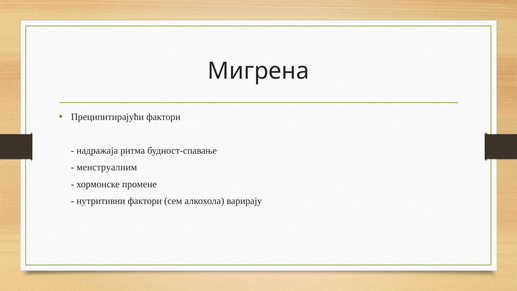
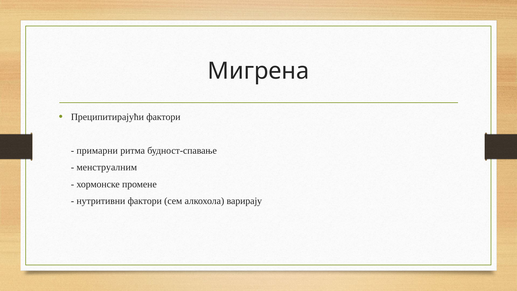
надражаја: надражаја -> примарни
